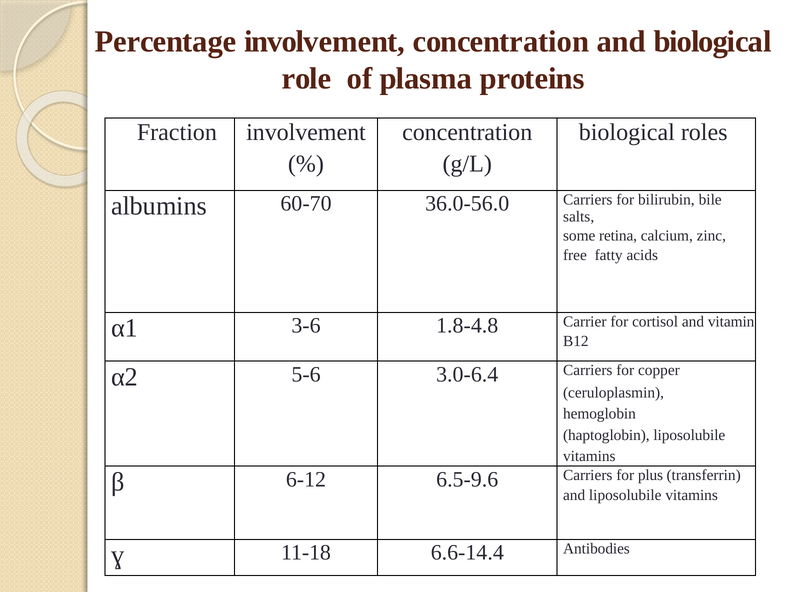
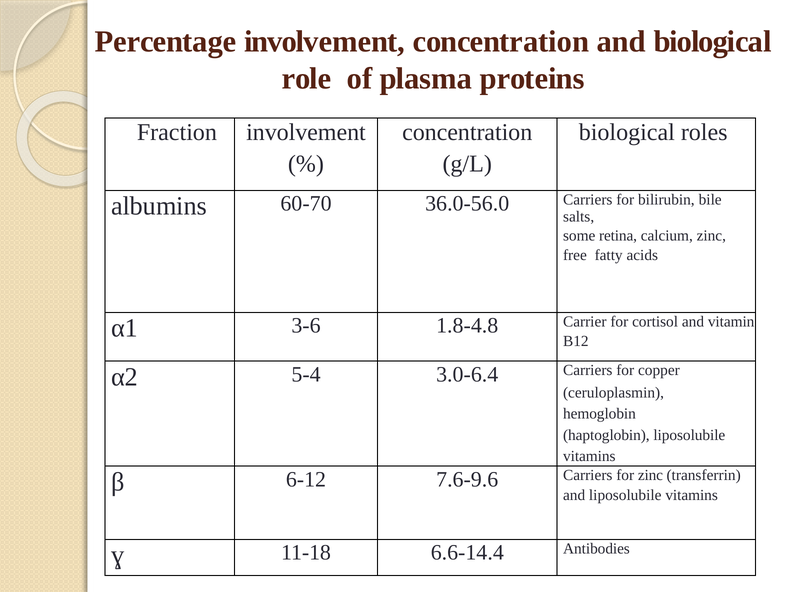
5-6: 5-6 -> 5-4
6.5-9.6: 6.5-9.6 -> 7.6-9.6
for plus: plus -> zinc
